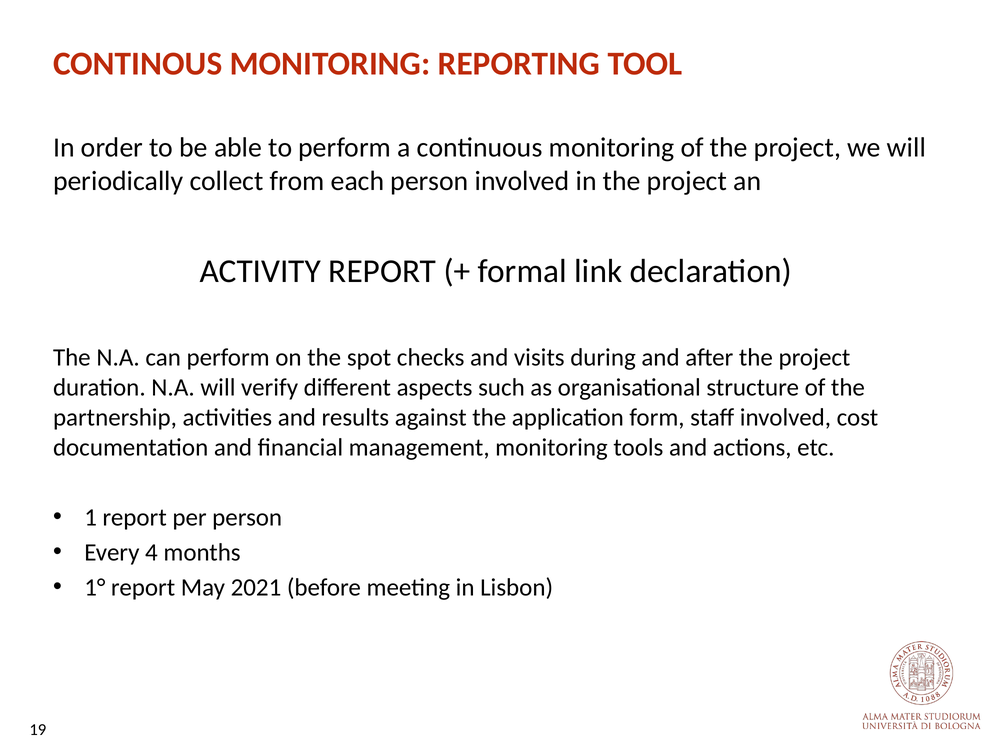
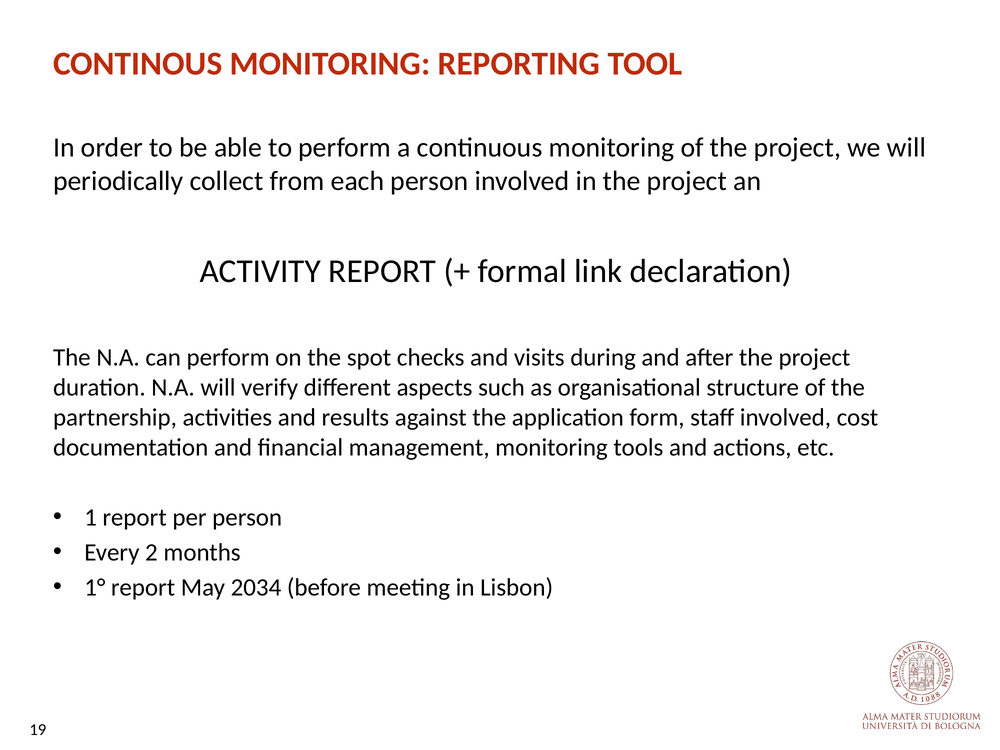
4: 4 -> 2
2021: 2021 -> 2034
